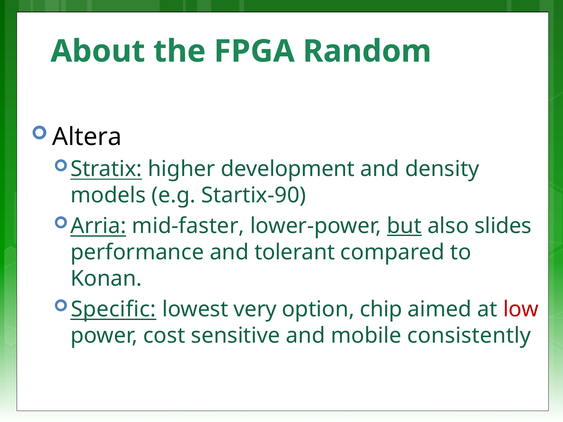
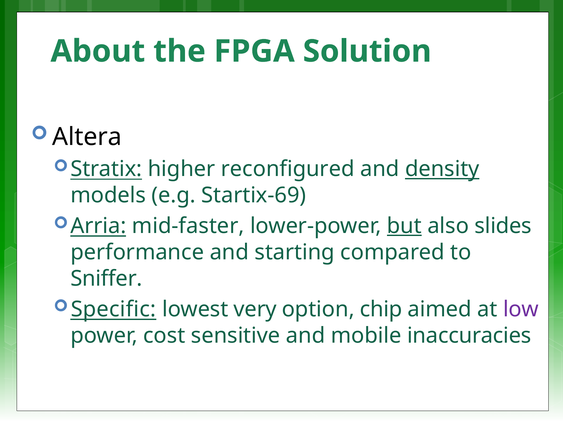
Random: Random -> Solution
development: development -> reconfigured
density underline: none -> present
Startix-90: Startix-90 -> Startix-69
tolerant: tolerant -> starting
Konan: Konan -> Sniffer
low colour: red -> purple
consistently: consistently -> inaccuracies
